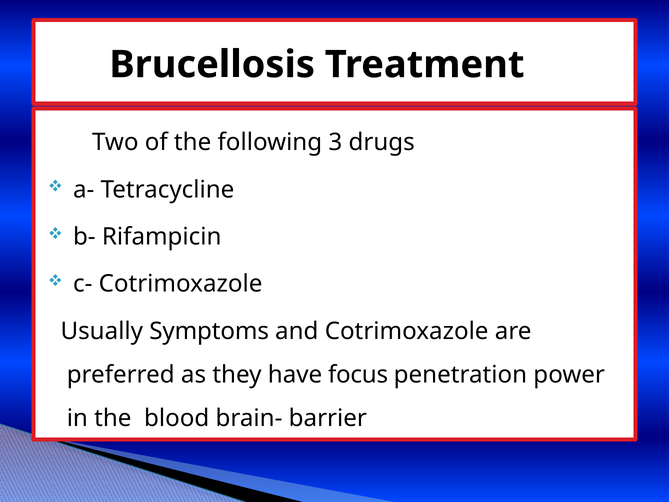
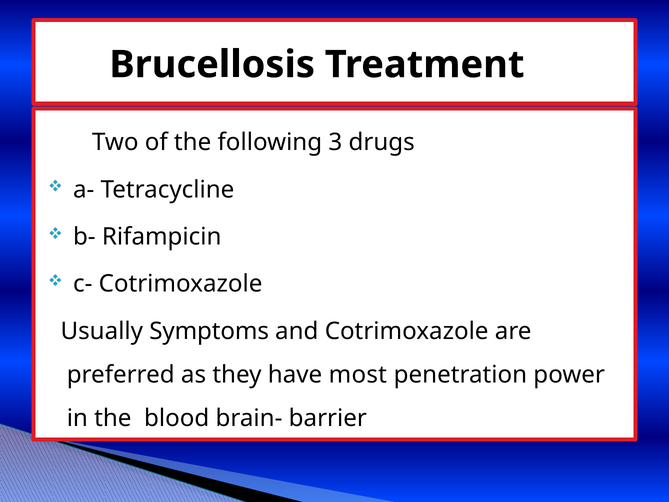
focus: focus -> most
